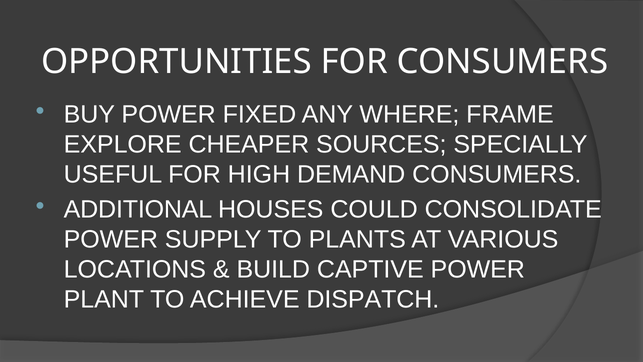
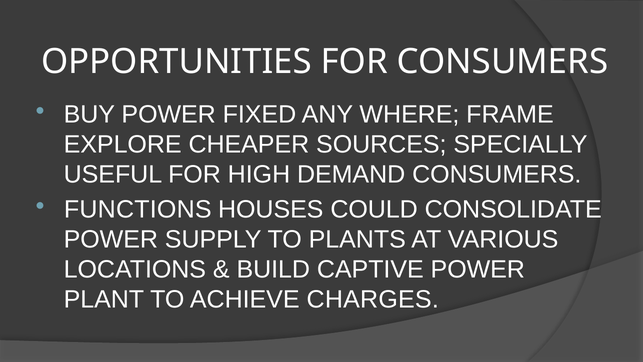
ADDITIONAL: ADDITIONAL -> FUNCTIONS
DISPATCH: DISPATCH -> CHARGES
